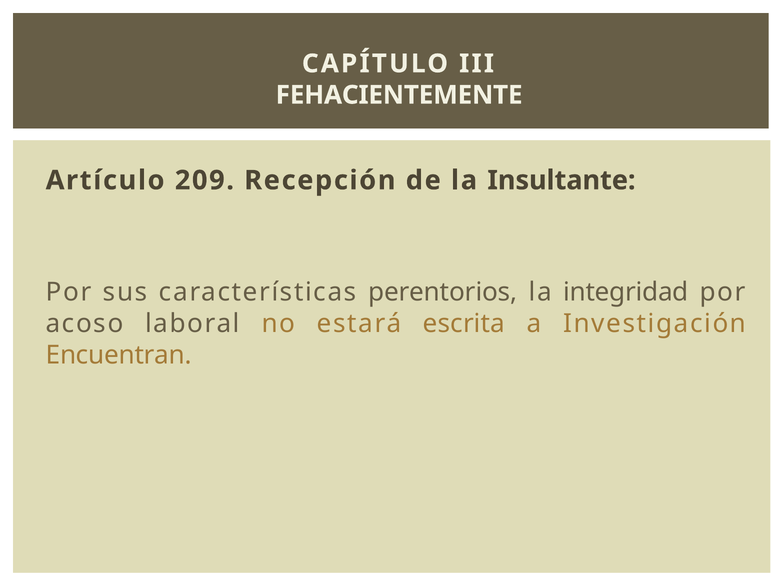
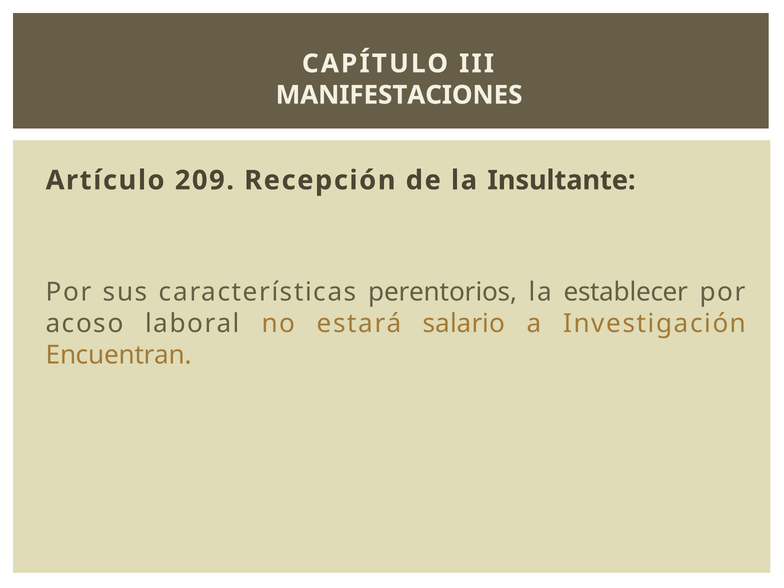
FEHACIENTEMENTE: FEHACIENTEMENTE -> MANIFESTACIONES
integridad: integridad -> establecer
escrita: escrita -> salario
